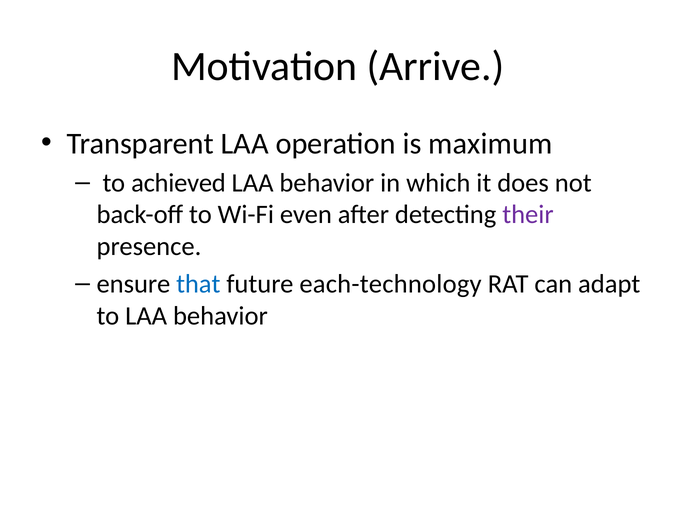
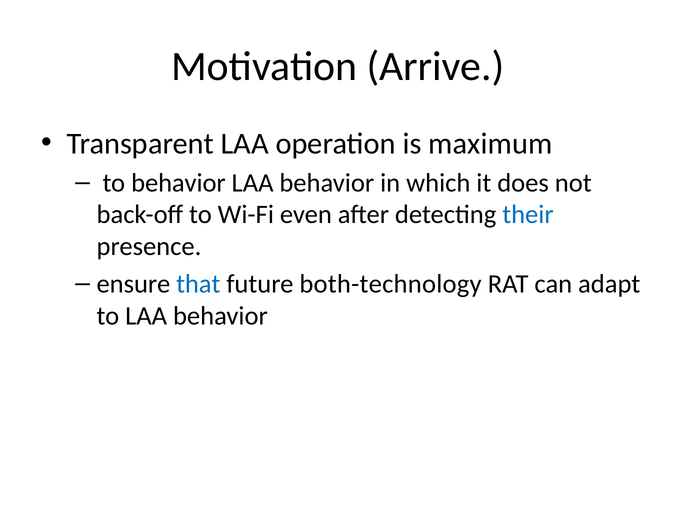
to achieved: achieved -> behavior
their colour: purple -> blue
each-technology: each-technology -> both-technology
